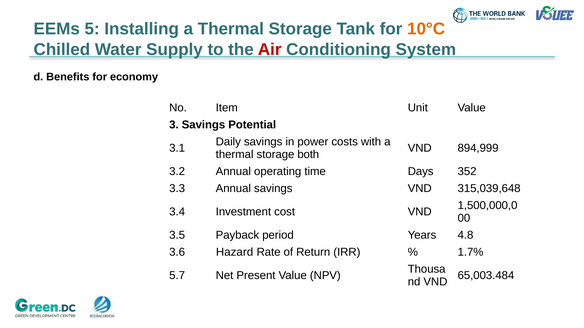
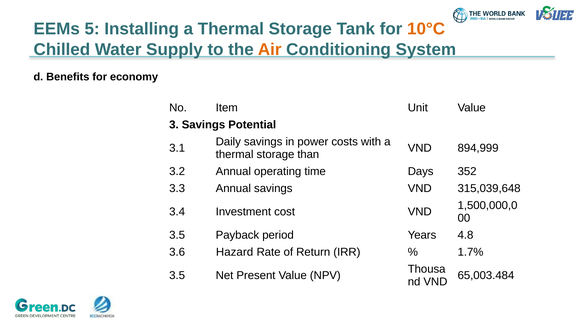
Air colour: red -> orange
both: both -> than
5.7 at (177, 276): 5.7 -> 3.5
